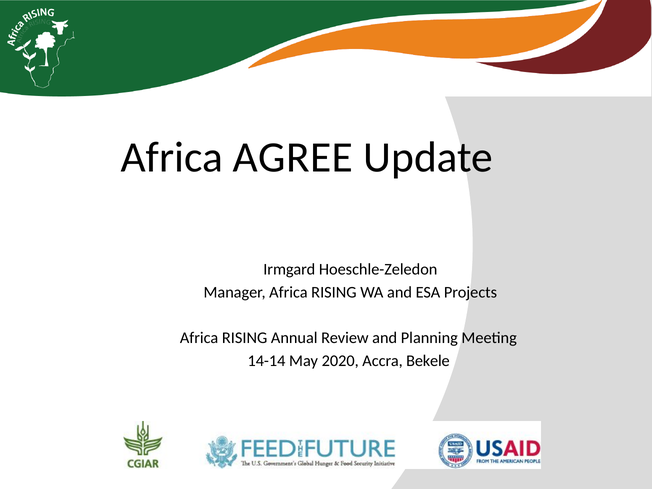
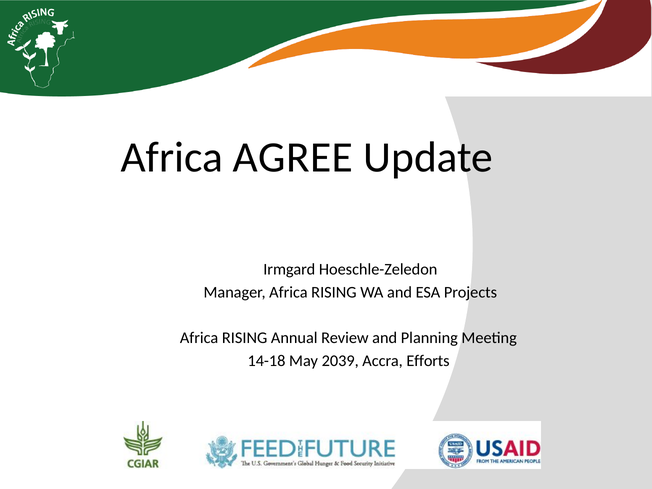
14-14: 14-14 -> 14-18
2020: 2020 -> 2039
Bekele: Bekele -> Efforts
